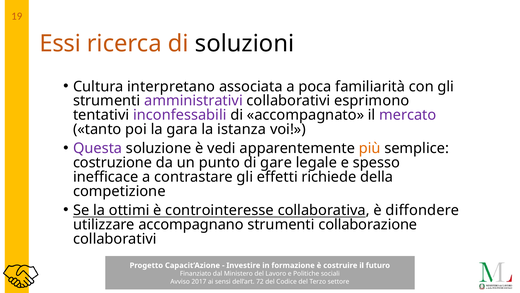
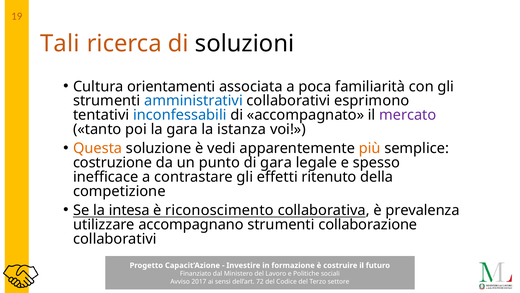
Essi: Essi -> Tali
interpretano: interpretano -> orientamenti
amministrativi colour: purple -> blue
inconfessabili colour: purple -> blue
Questa colour: purple -> orange
di gare: gare -> gara
richiede: richiede -> ritenuto
ottimi: ottimi -> intesa
controinteresse: controinteresse -> riconoscimento
diffondere: diffondere -> prevalenza
